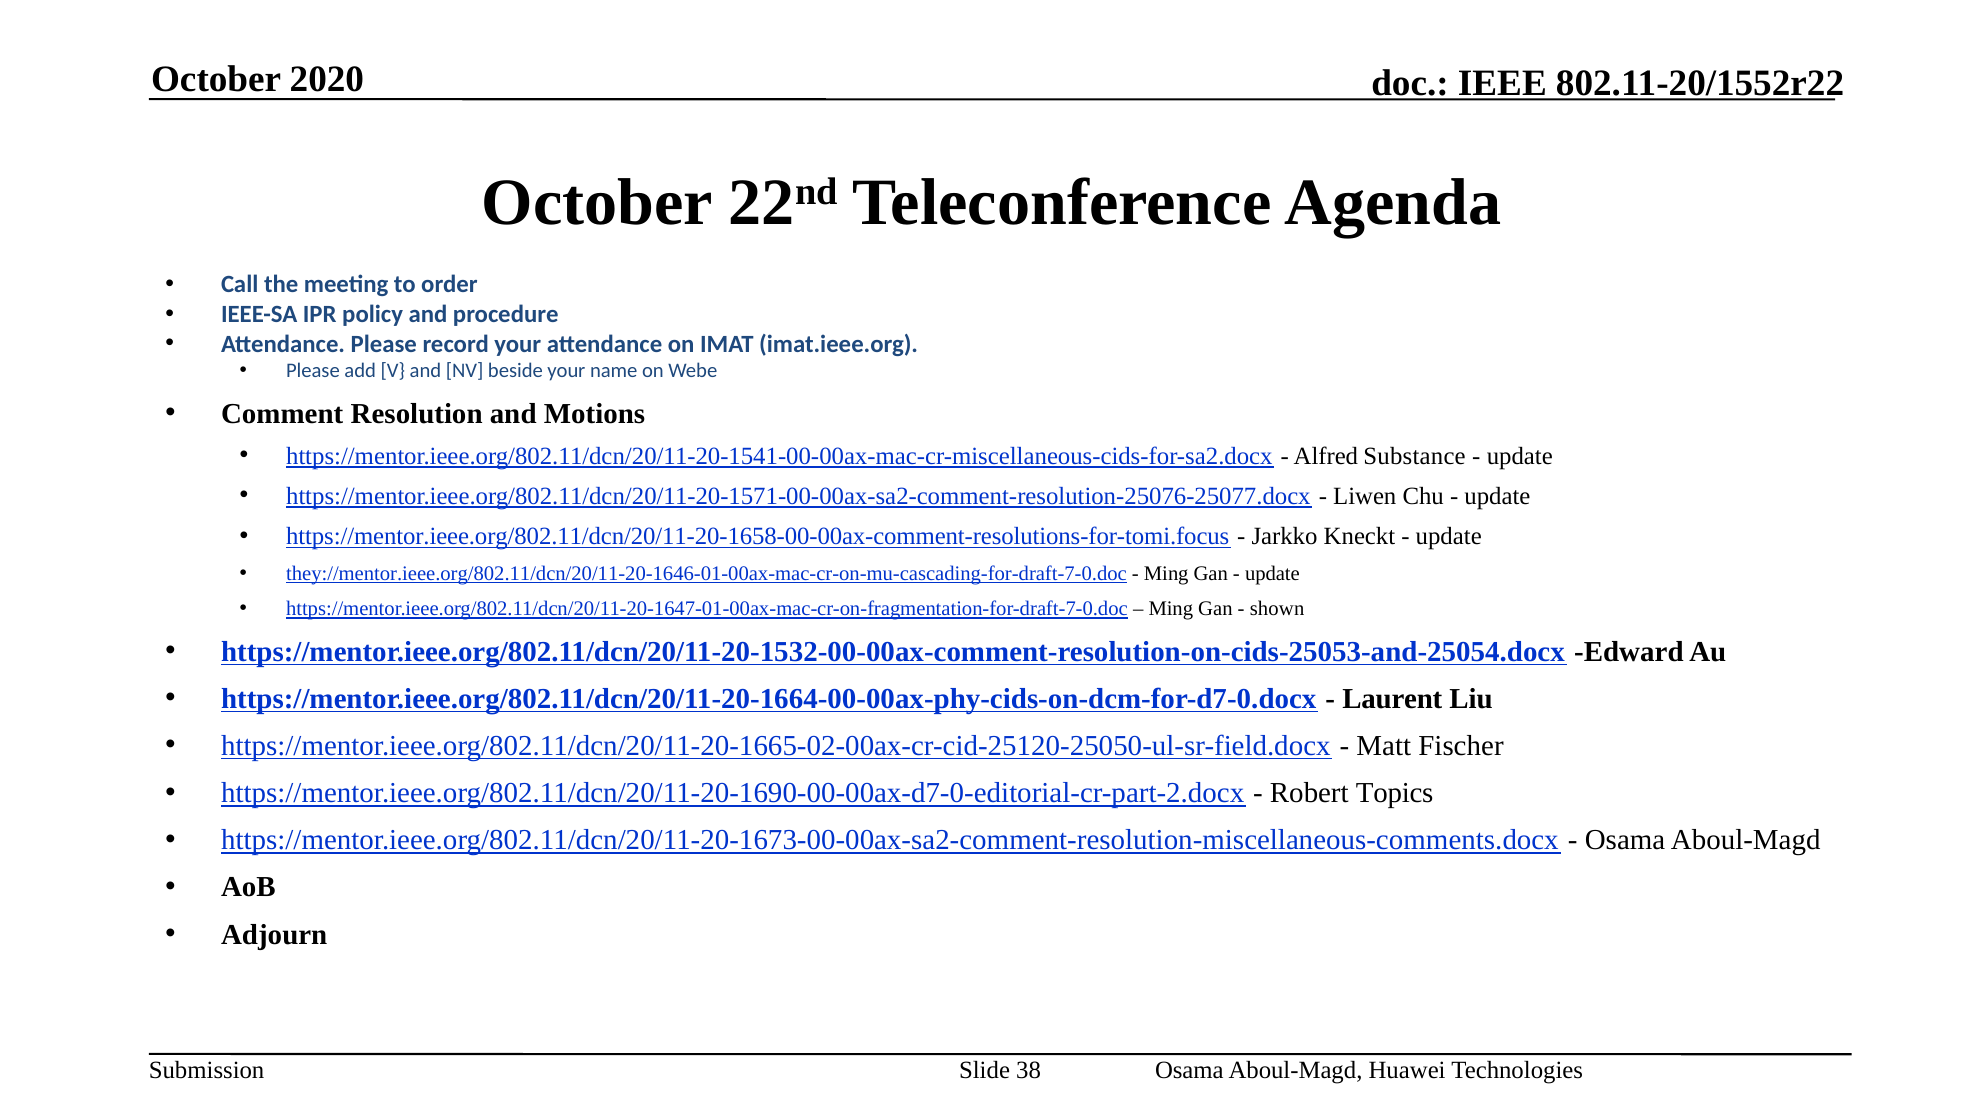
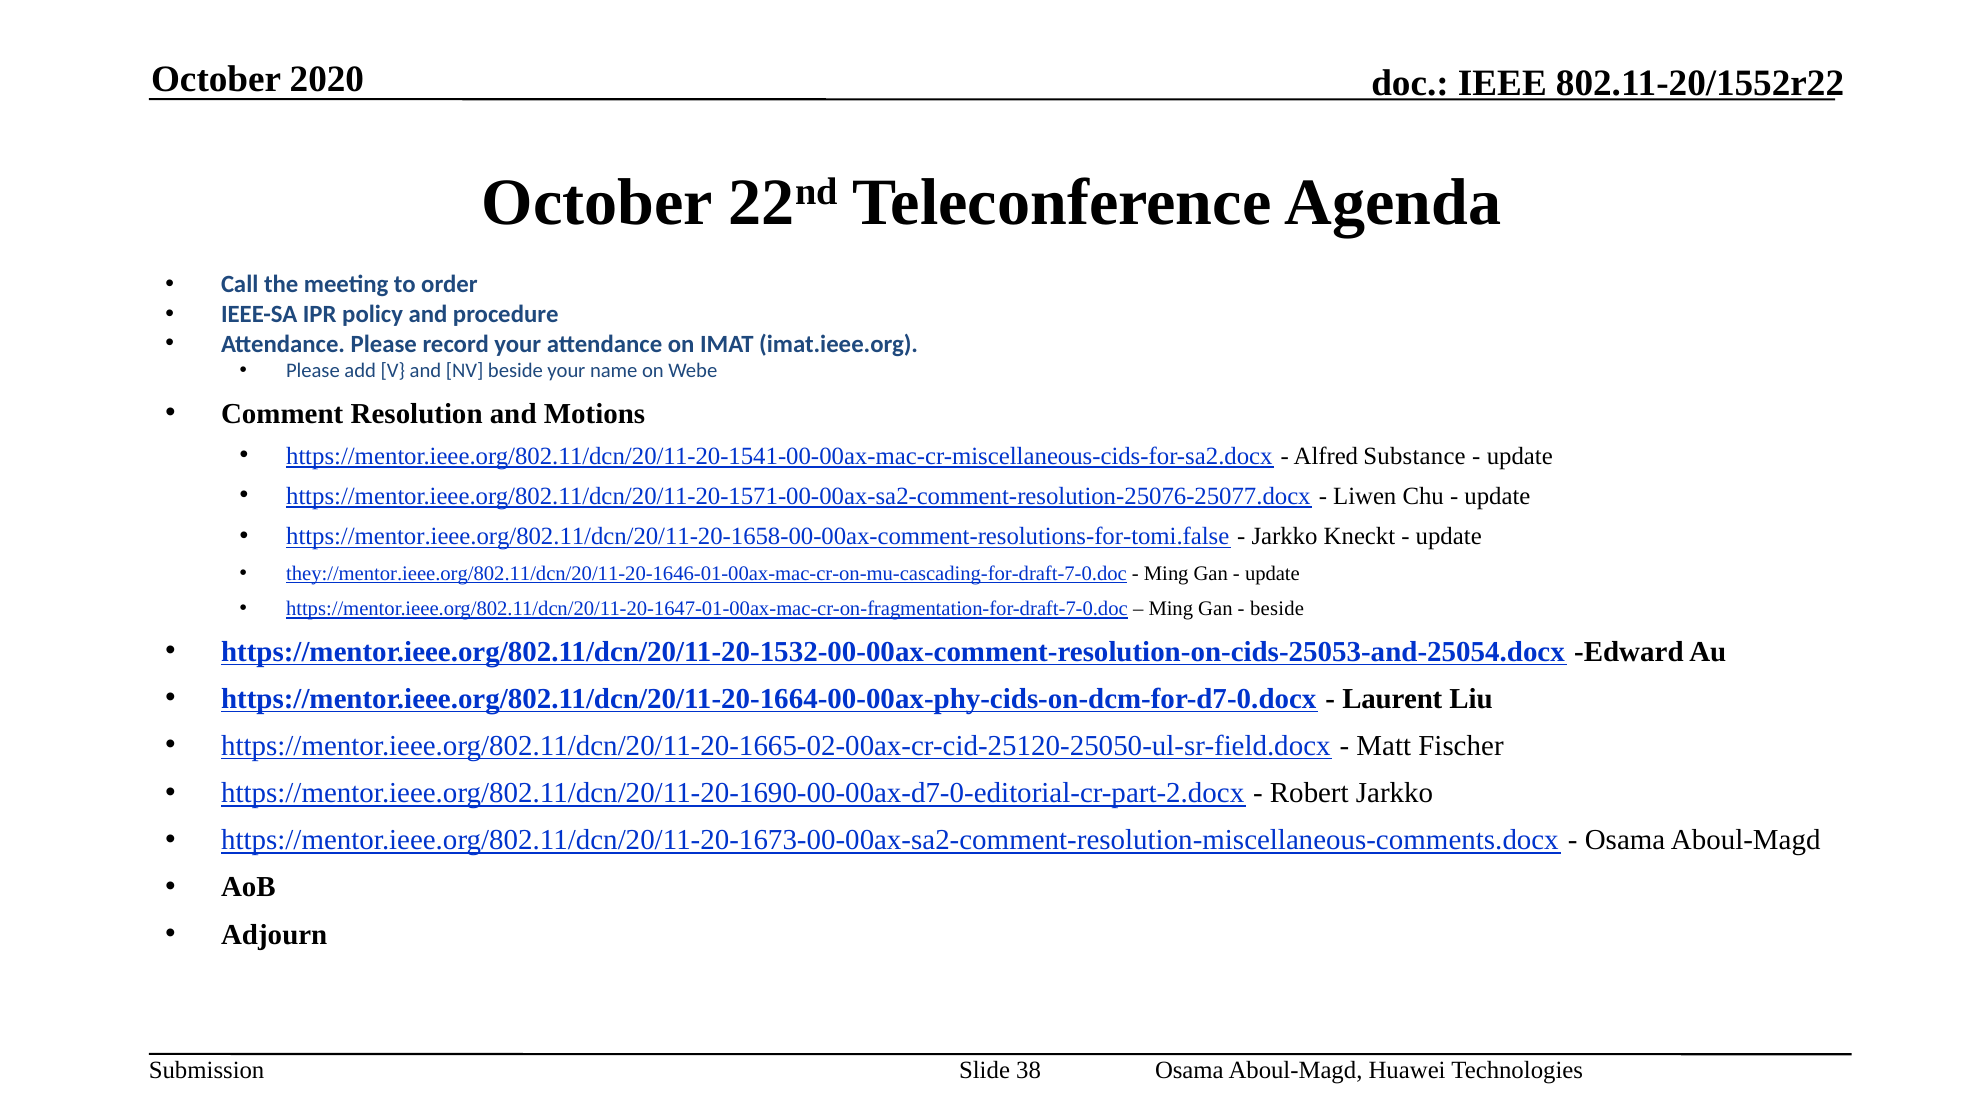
https://mentor.ieee.org/802.11/dcn/20/11-20-1658-00-00ax-comment-resolutions-for-tomi.focus: https://mentor.ieee.org/802.11/dcn/20/11-20-1658-00-00ax-comment-resolutions-for-tomi.focus -> https://mentor.ieee.org/802.11/dcn/20/11-20-1658-00-00ax-comment-resolutions-for-tomi.false
shown at (1277, 609): shown -> beside
Robert Topics: Topics -> Jarkko
